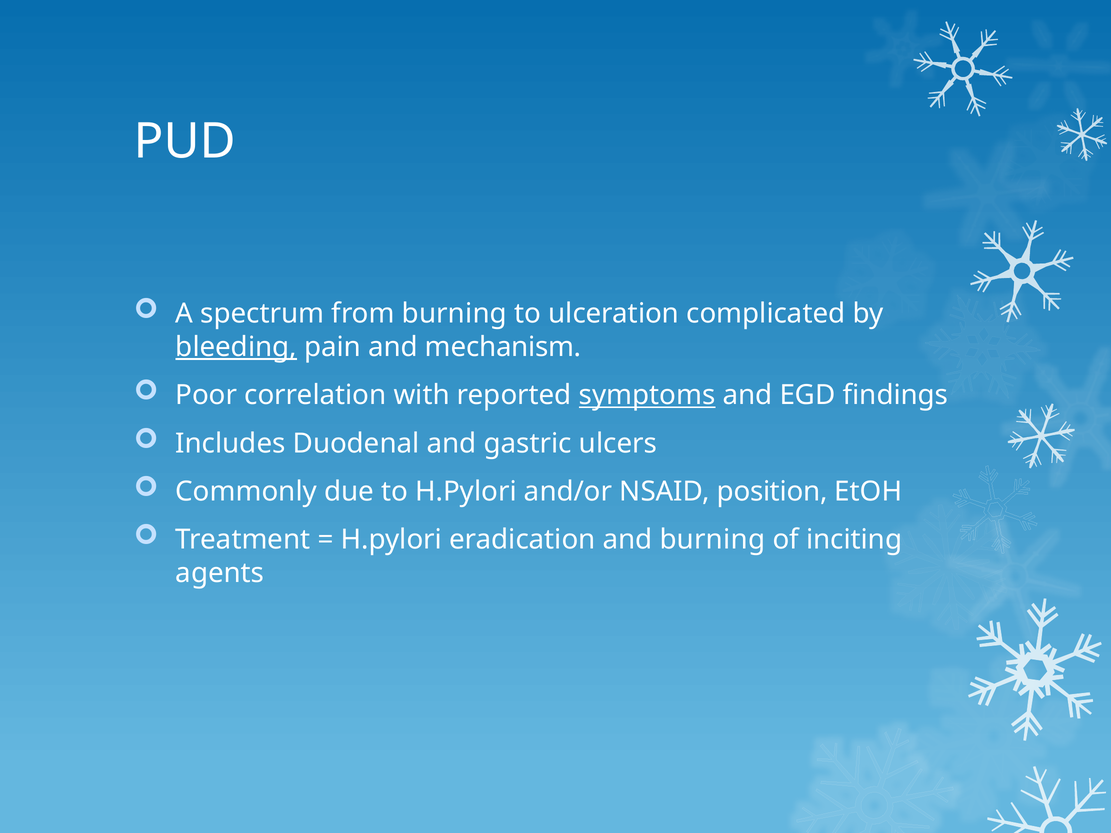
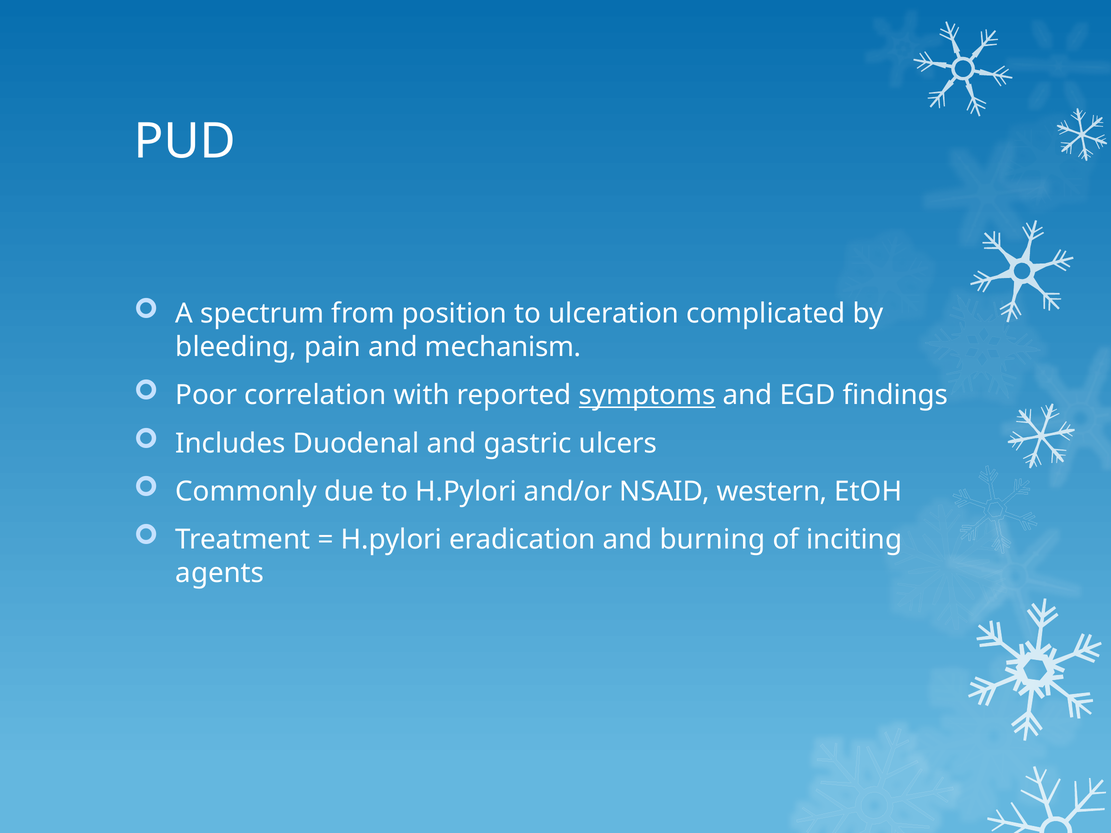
from burning: burning -> position
bleeding underline: present -> none
position: position -> western
